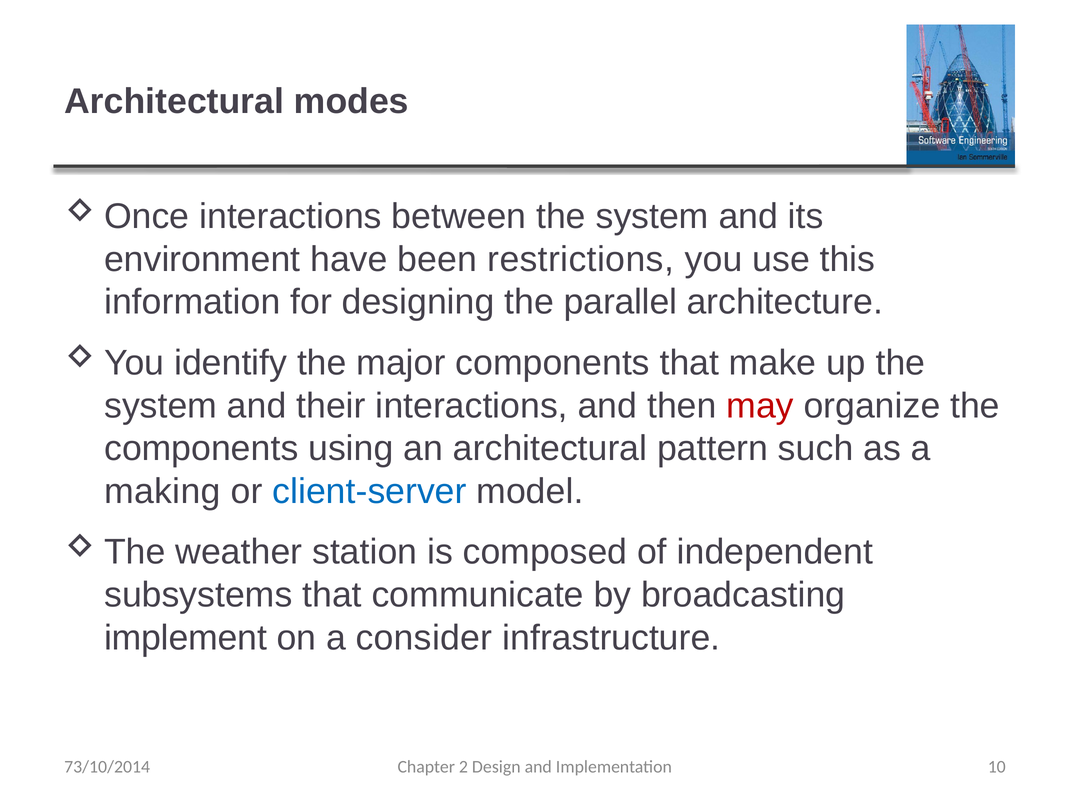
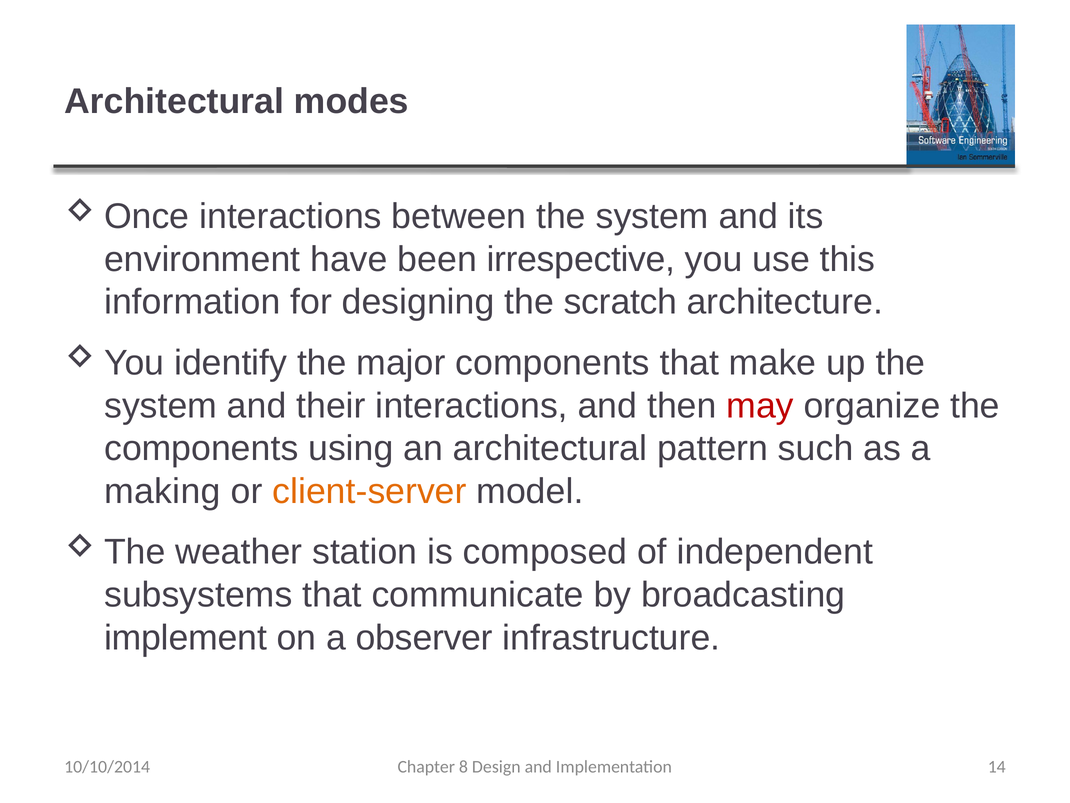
restrictions: restrictions -> irrespective
parallel: parallel -> scratch
client-server colour: blue -> orange
consider: consider -> observer
2: 2 -> 8
10: 10 -> 14
73/10/2014: 73/10/2014 -> 10/10/2014
